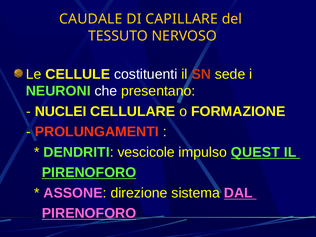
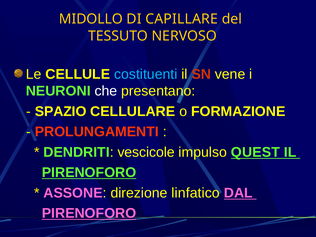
CAUDALE: CAUDALE -> MIDOLLO
costituenti colour: white -> light blue
sede: sede -> vene
NUCLEI: NUCLEI -> SPAZIO
sistema: sistema -> linfatico
